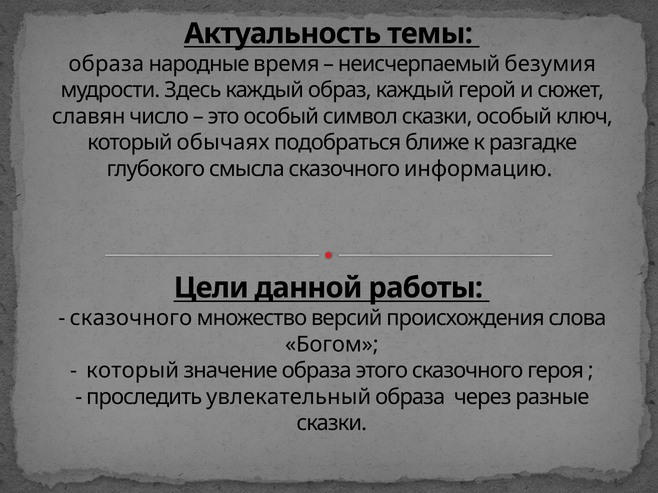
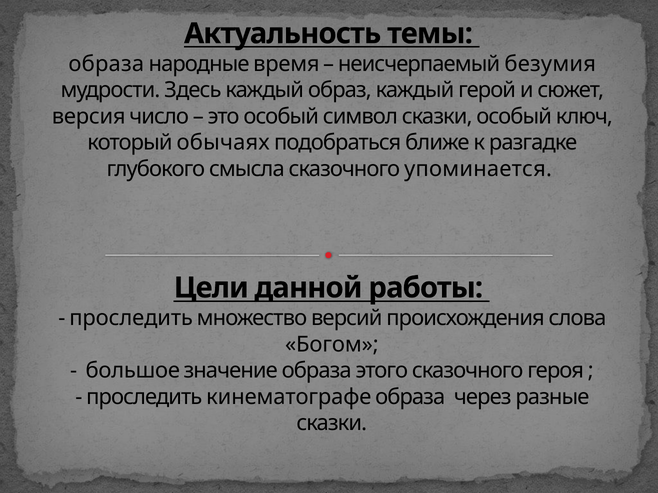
славян: славян -> версия
информацию: информацию -> упоминается
сказочного at (131, 318): сказочного -> проследить
который at (133, 371): который -> большое
увлекательный: увлекательный -> кинематографе
